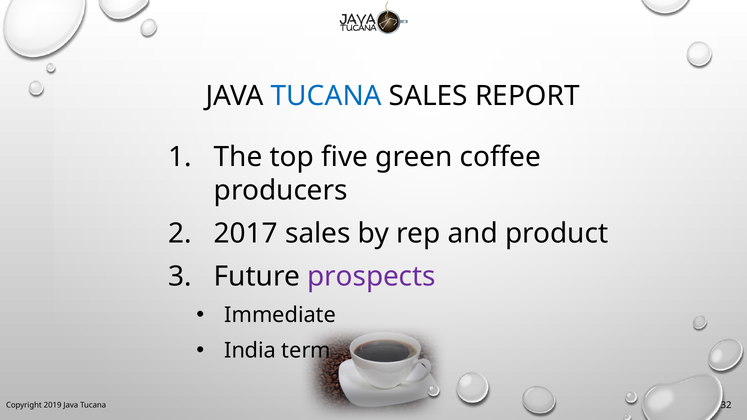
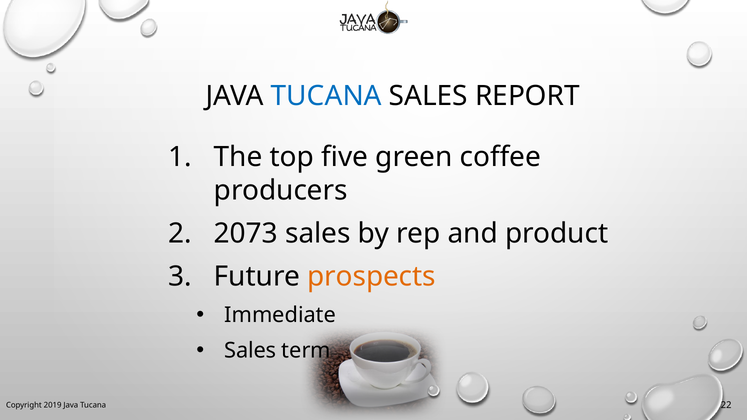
2017: 2017 -> 2073
prospects colour: purple -> orange
India at (250, 351): India -> Sales
32: 32 -> 22
